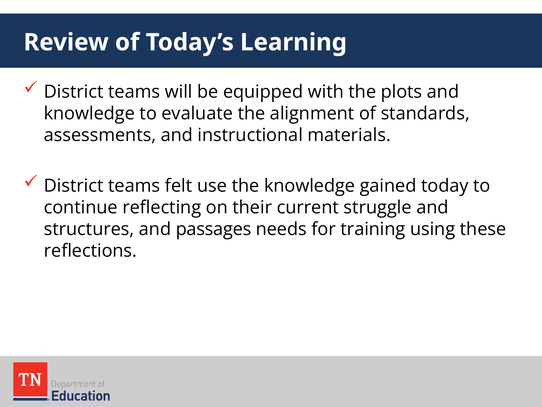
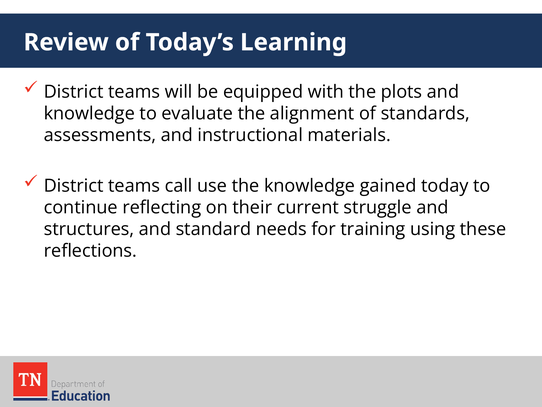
felt: felt -> call
passages: passages -> standard
